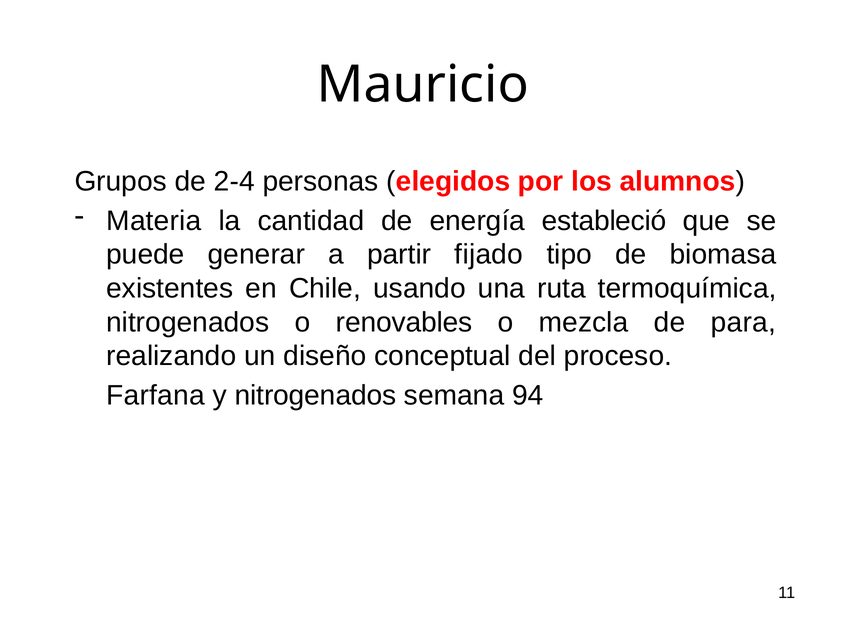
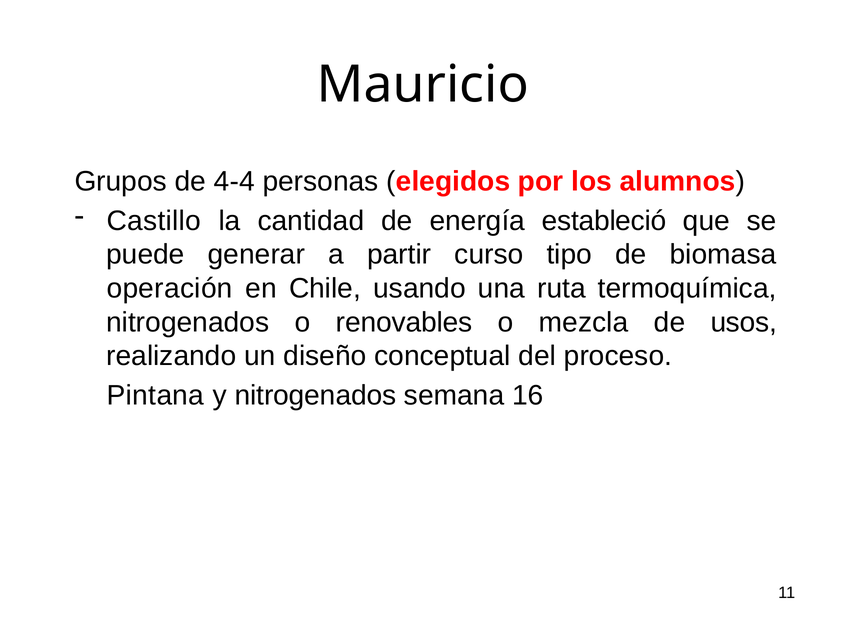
2-4: 2-4 -> 4-4
Materia: Materia -> Castillo
fijado: fijado -> curso
existentes: existentes -> operación
para: para -> usos
Farfana: Farfana -> Pintana
94: 94 -> 16
